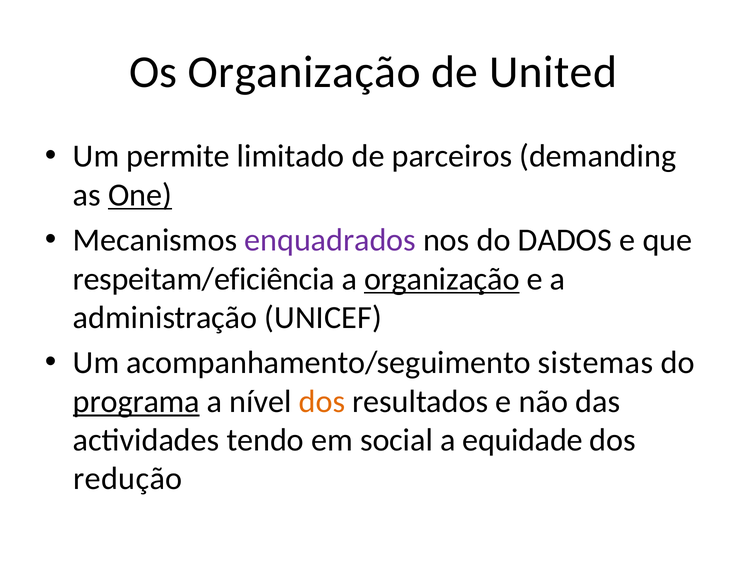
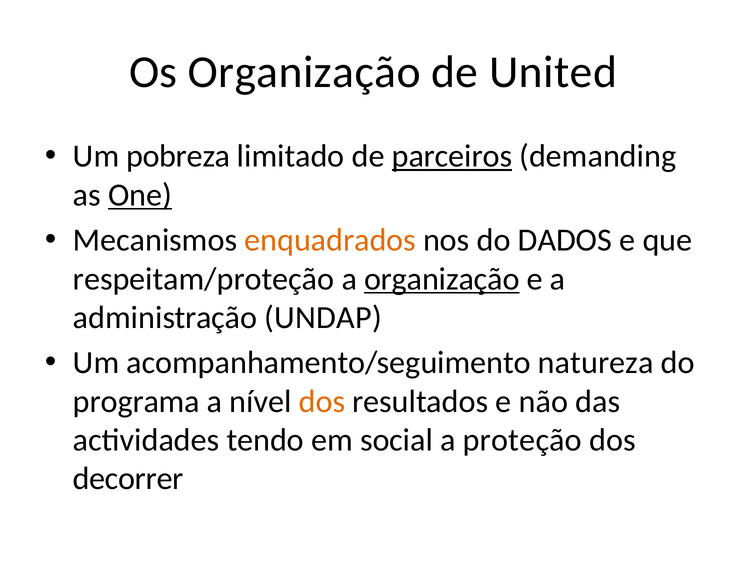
permite: permite -> pobreza
parceiros underline: none -> present
enquadrados colour: purple -> orange
respeitam/eficiência: respeitam/eficiência -> respeitam/proteção
UNICEF: UNICEF -> UNDAP
sistemas: sistemas -> natureza
programa underline: present -> none
equidade: equidade -> proteção
redução: redução -> decorrer
